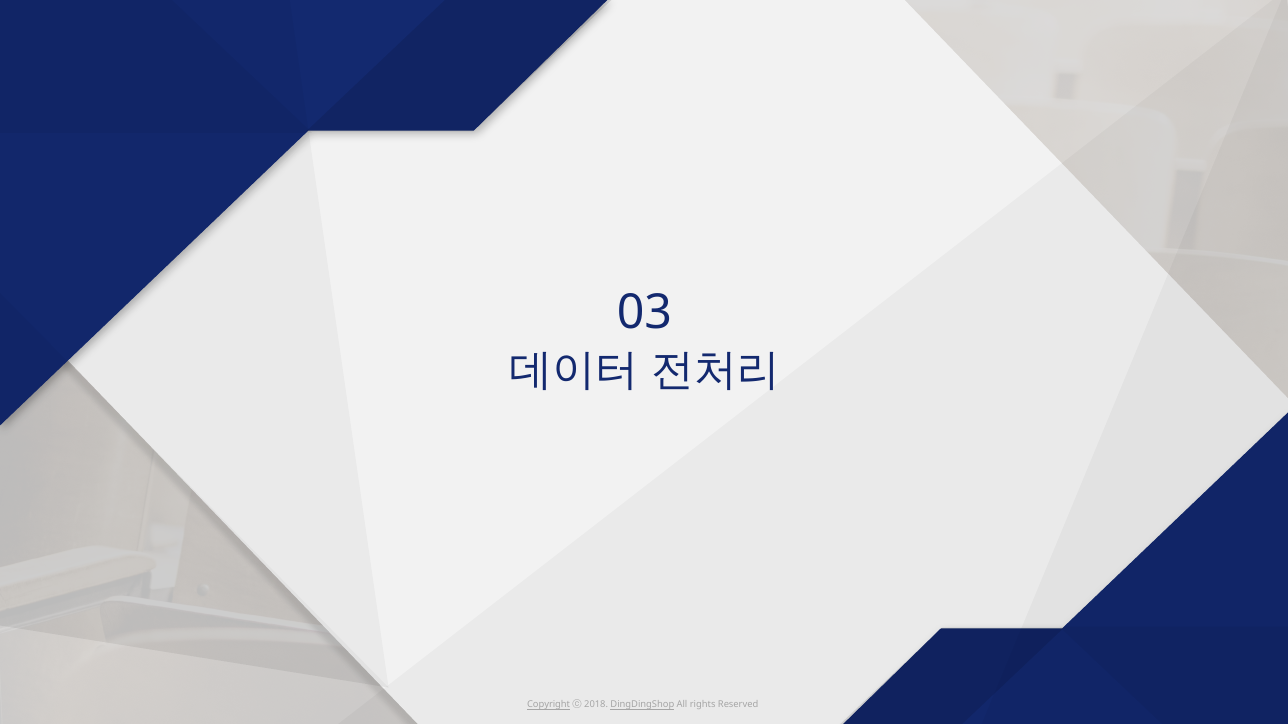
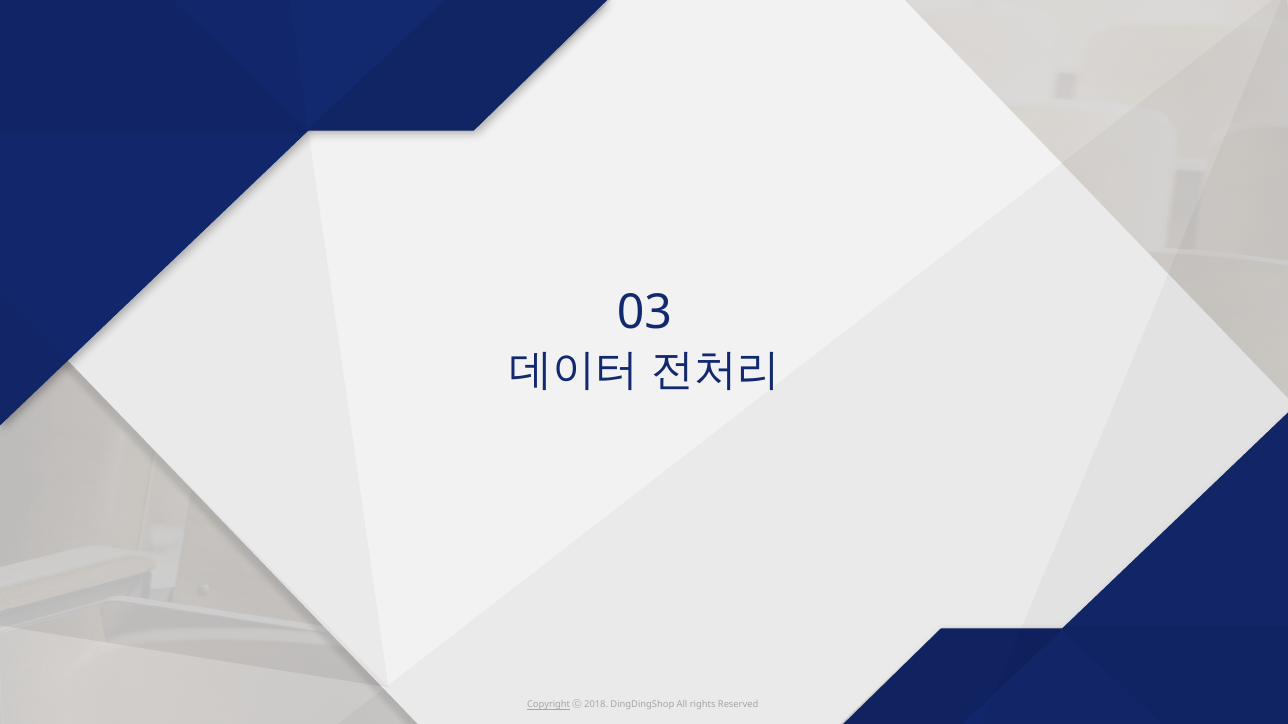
DingDingShop underline: present -> none
